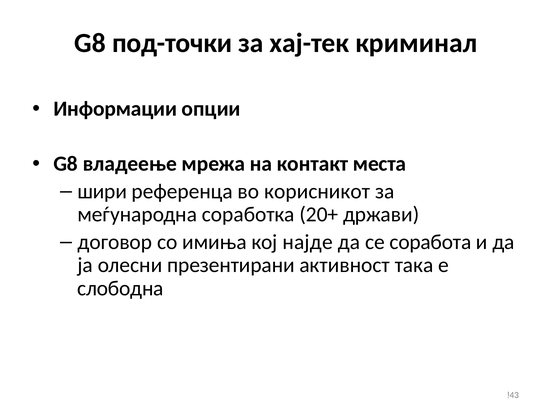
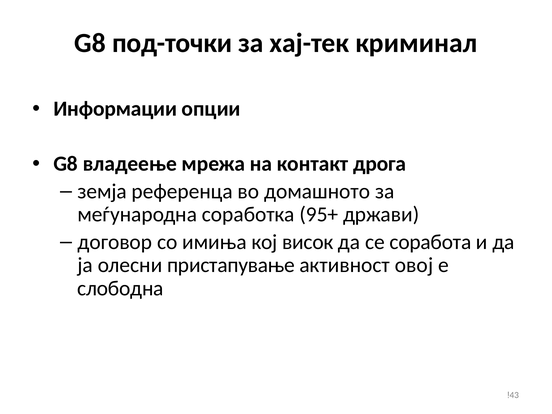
места: места -> дрога
шири: шири -> земја
корисникот: корисникот -> домашното
20+: 20+ -> 95+
најде: најде -> висок
презентирани: презентирани -> пристапување
така: така -> овој
